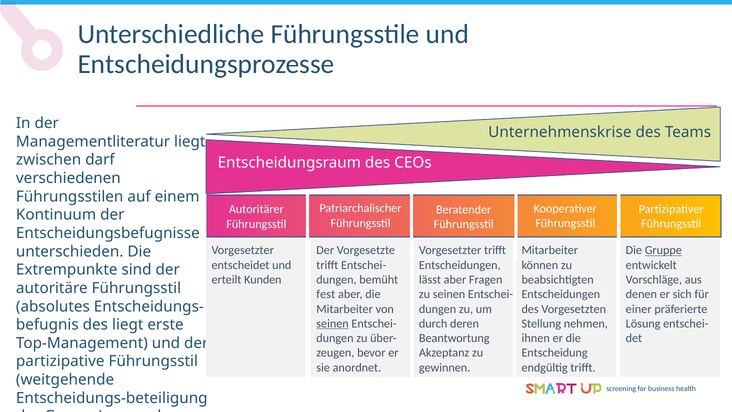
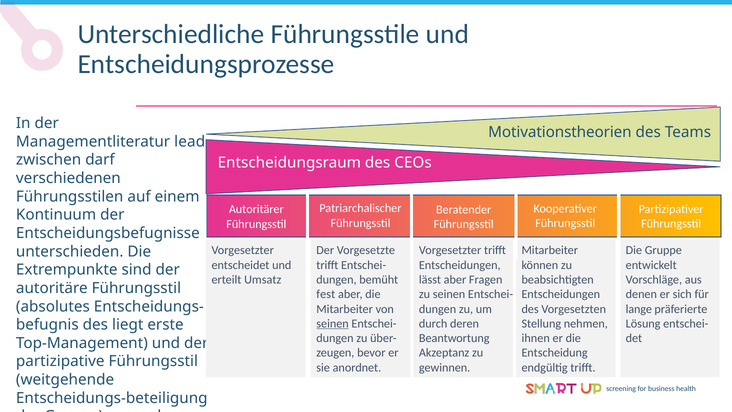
Unternehmenskrise: Unternehmenskrise -> Motivationstheorien
Managementliteratur liegt: liegt -> lead
Gruppe at (663, 250) underline: present -> none
Kunden: Kunden -> Umsatz
einer: einer -> lange
